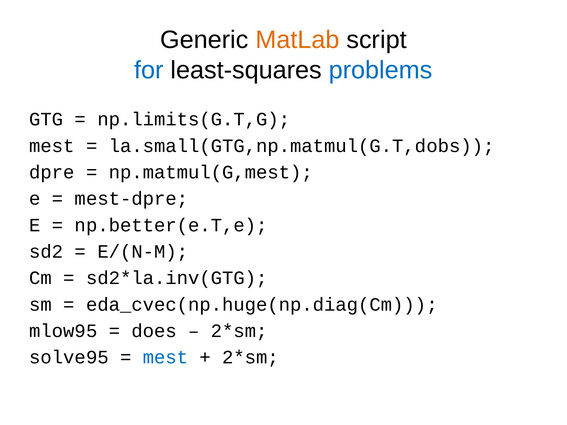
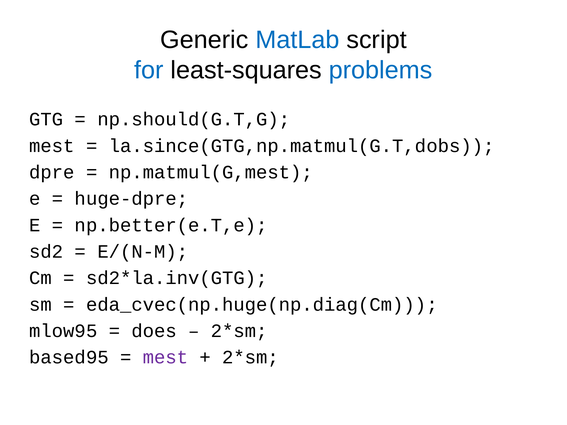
MatLab colour: orange -> blue
np.limits(G.T,G: np.limits(G.T,G -> np.should(G.T,G
la.small(GTG,np.matmul(G.T,dobs: la.small(GTG,np.matmul(G.T,dobs -> la.since(GTG,np.matmul(G.T,dobs
mest-dpre: mest-dpre -> huge-dpre
solve95: solve95 -> based95
mest at (165, 358) colour: blue -> purple
